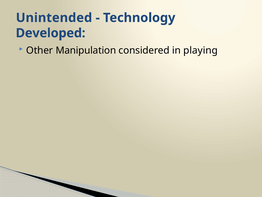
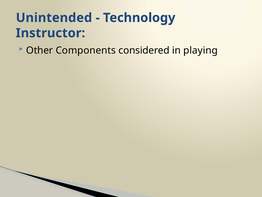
Developed: Developed -> Instructor
Manipulation: Manipulation -> Components
